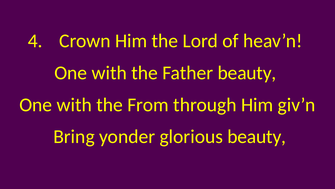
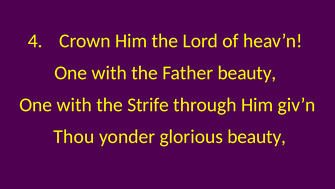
From: From -> Strife
Bring: Bring -> Thou
